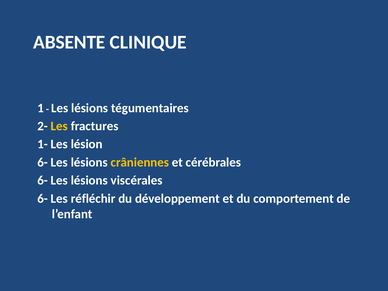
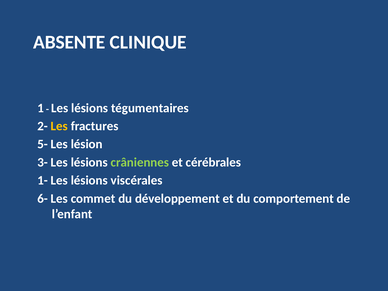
1-: 1- -> 5-
6- at (43, 162): 6- -> 3-
crâniennes colour: yellow -> light green
6- at (43, 180): 6- -> 1-
réfléchir: réfléchir -> commet
